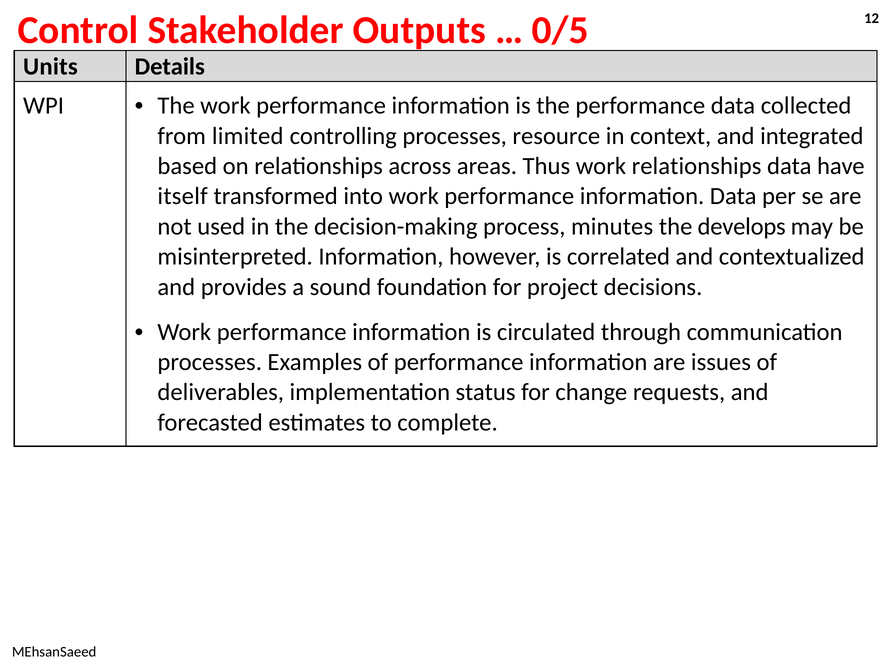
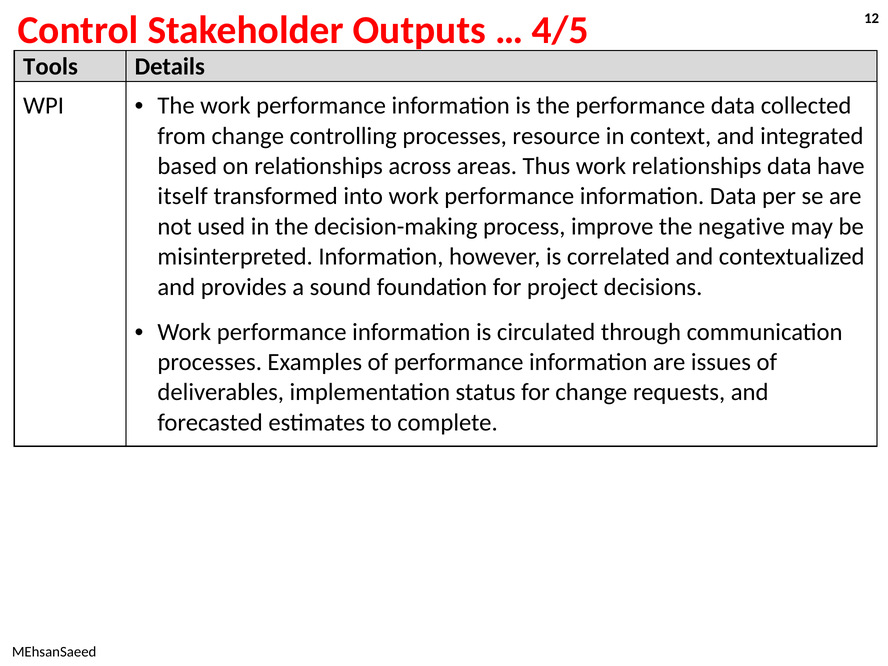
0/5: 0/5 -> 4/5
Units: Units -> Tools
from limited: limited -> change
minutes: minutes -> improve
develops: develops -> negative
